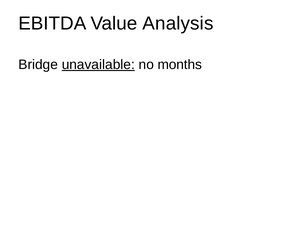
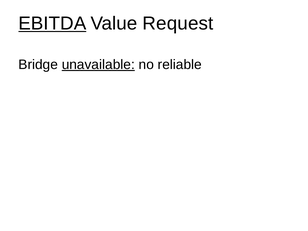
EBITDA underline: none -> present
Analysis: Analysis -> Request
months: months -> reliable
